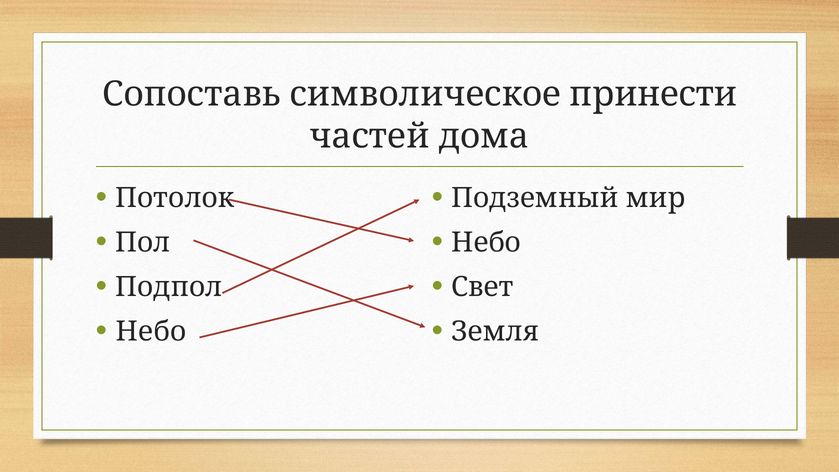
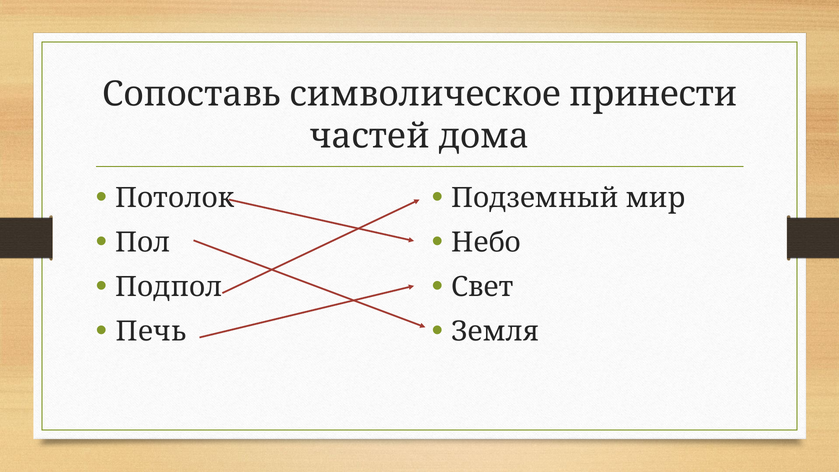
Небо at (151, 331): Небо -> Печь
